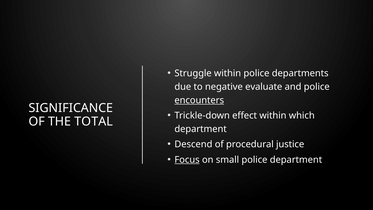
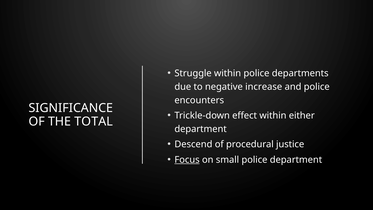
evaluate: evaluate -> increase
encounters underline: present -> none
which: which -> either
